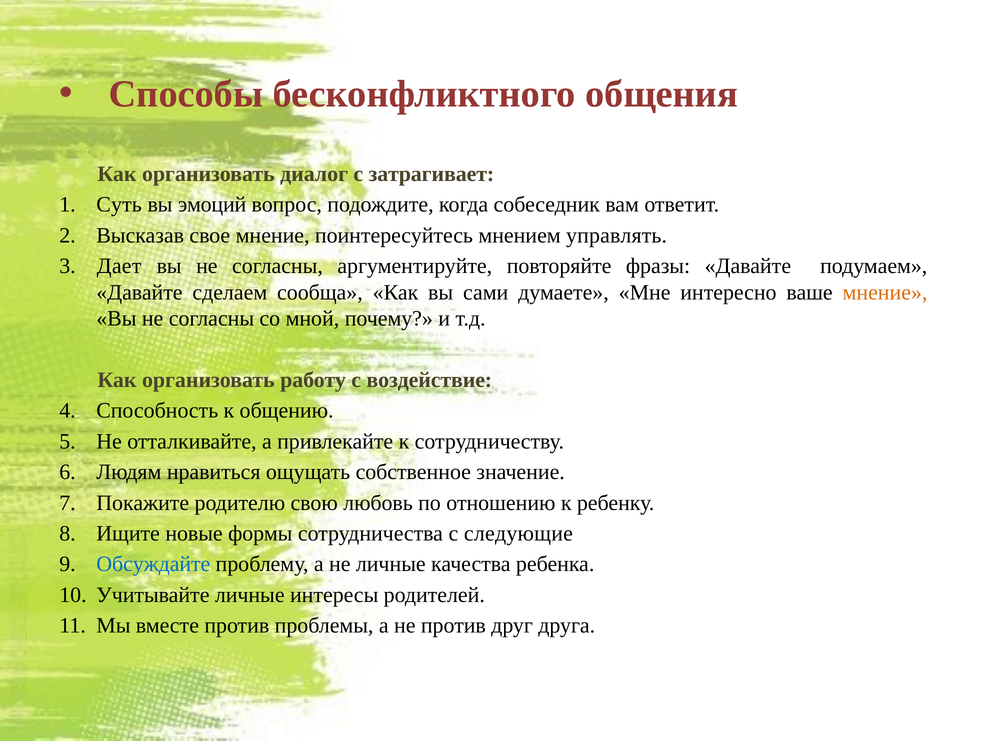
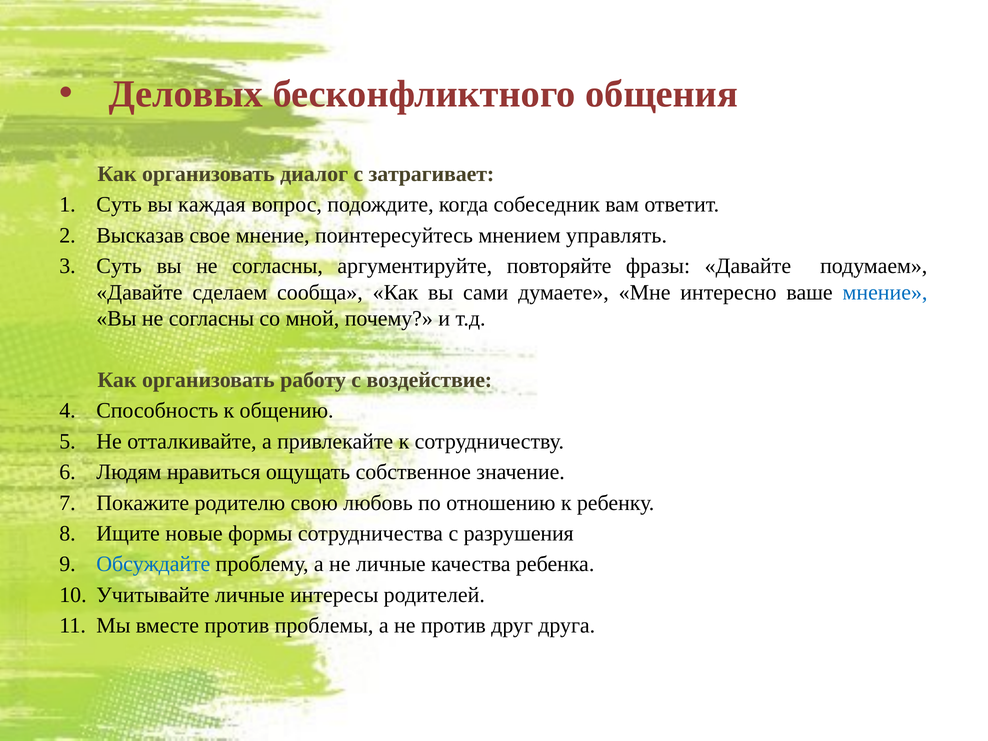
Способы: Способы -> Деловых
эмоций: эмоций -> каждая
Дает at (119, 266): Дает -> Суть
мнение at (885, 292) colour: orange -> blue
следующие: следующие -> разрушения
